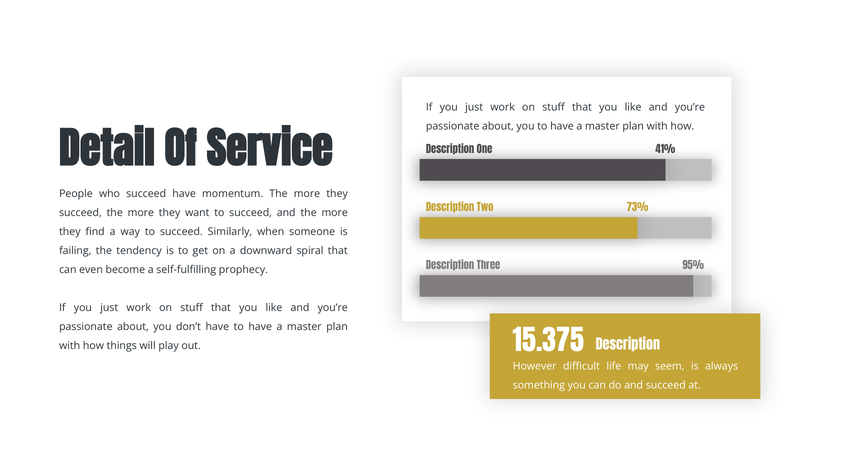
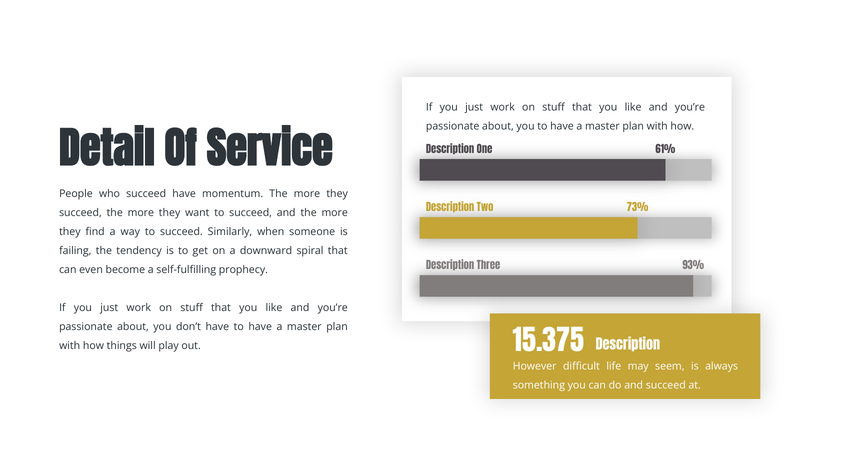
41%: 41% -> 61%
95%: 95% -> 93%
